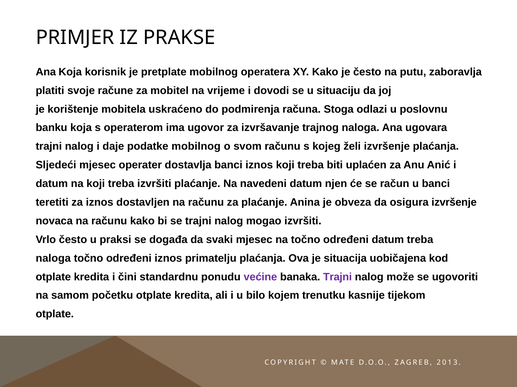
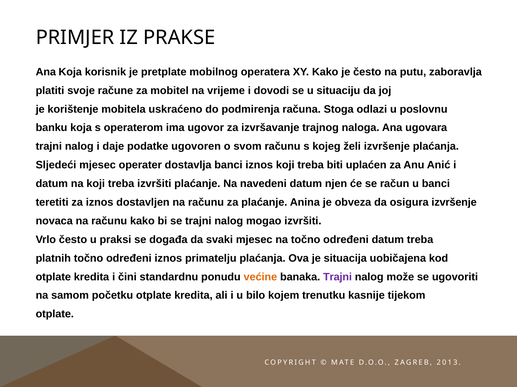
podatke mobilnog: mobilnog -> ugovoren
naloga at (53, 259): naloga -> platnih
većine colour: purple -> orange
